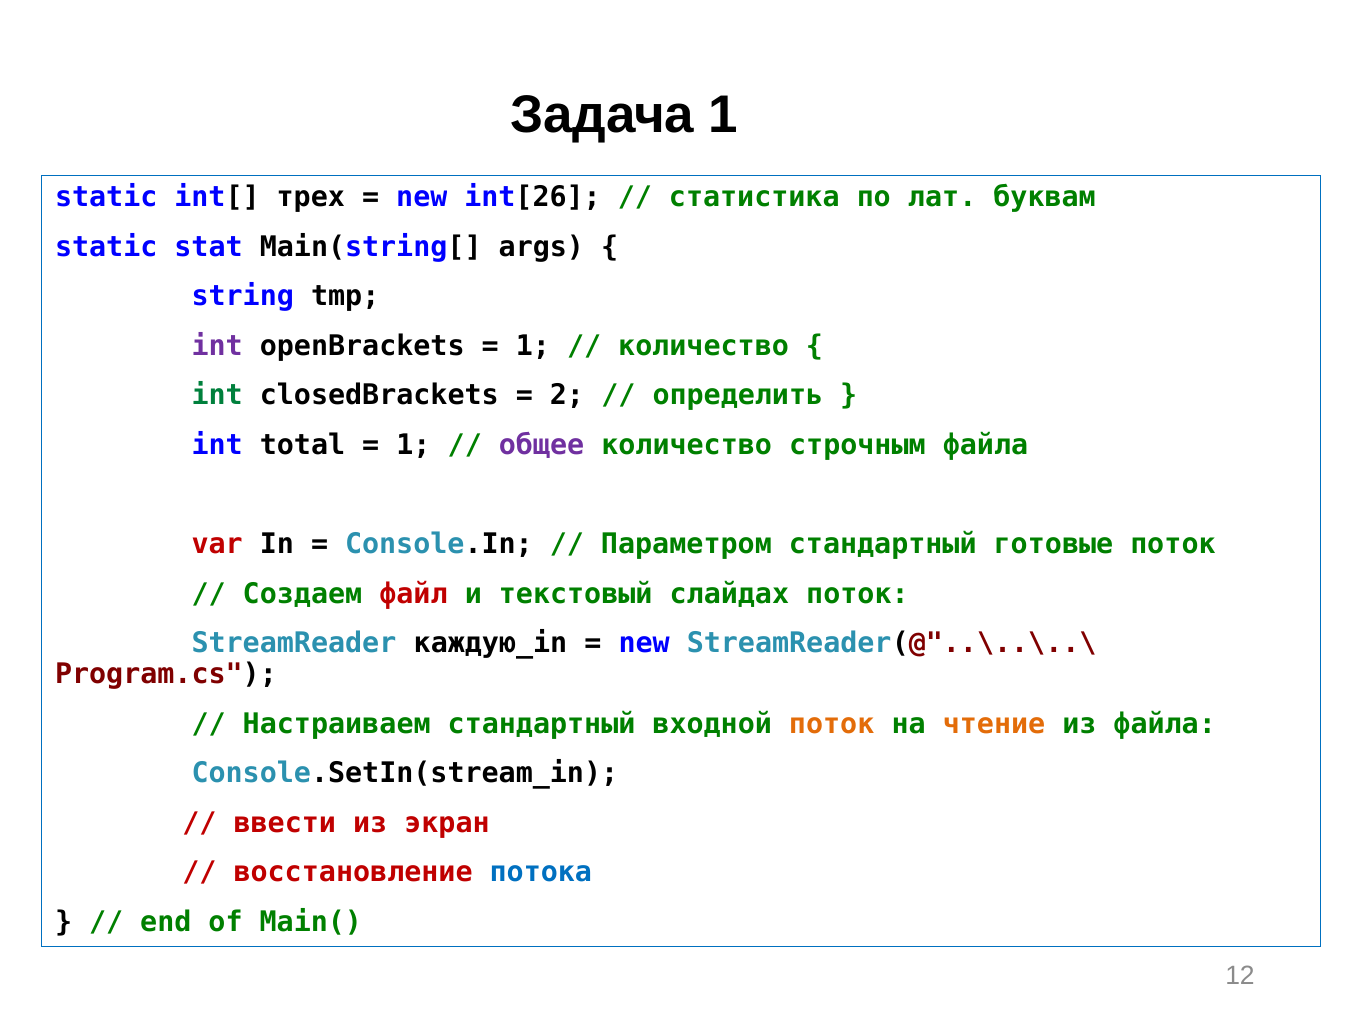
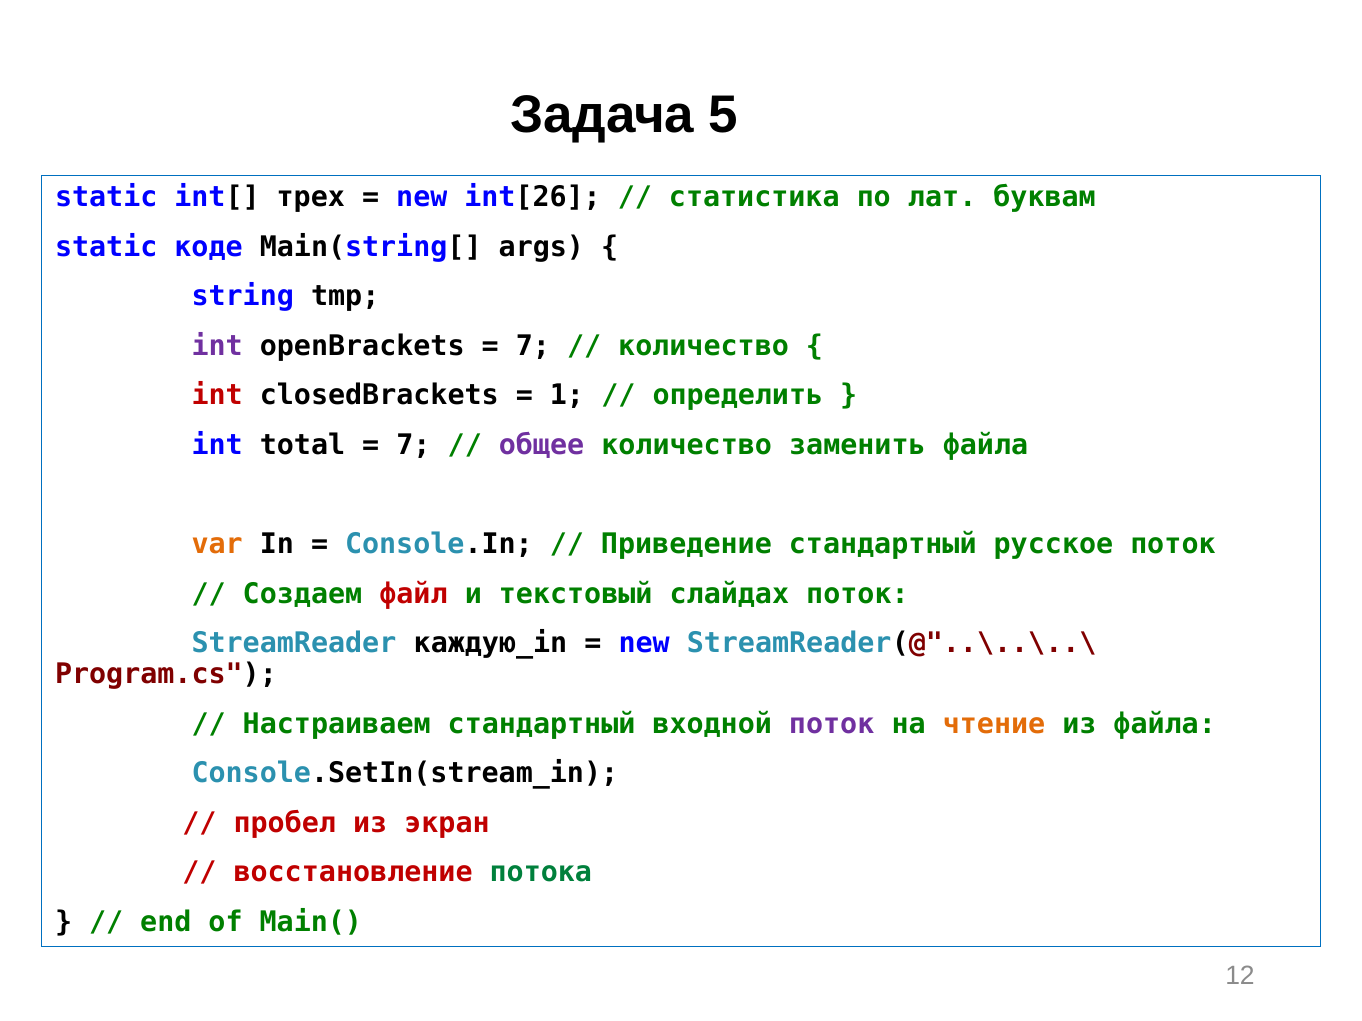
Задача 1: 1 -> 5
stat: stat -> коде
1 at (533, 346): 1 -> 7
int at (217, 396) colour: green -> red
2: 2 -> 1
1 at (413, 445): 1 -> 7
строчным: строчным -> заменить
var colour: red -> orange
Параметром: Параметром -> Приведение
готовые: готовые -> русское
поток at (832, 724) colour: orange -> purple
ввести: ввести -> пробел
потока colour: blue -> green
